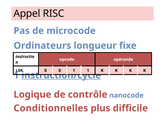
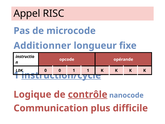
Ordinateurs: Ordinateurs -> Additionner
contrôle underline: none -> present
Conditionnelles: Conditionnelles -> Communication
